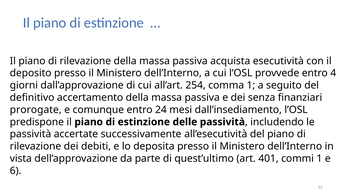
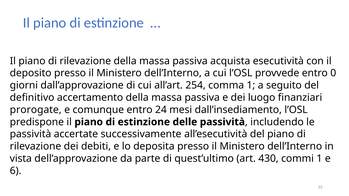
4: 4 -> 0
senza: senza -> luogo
401: 401 -> 430
